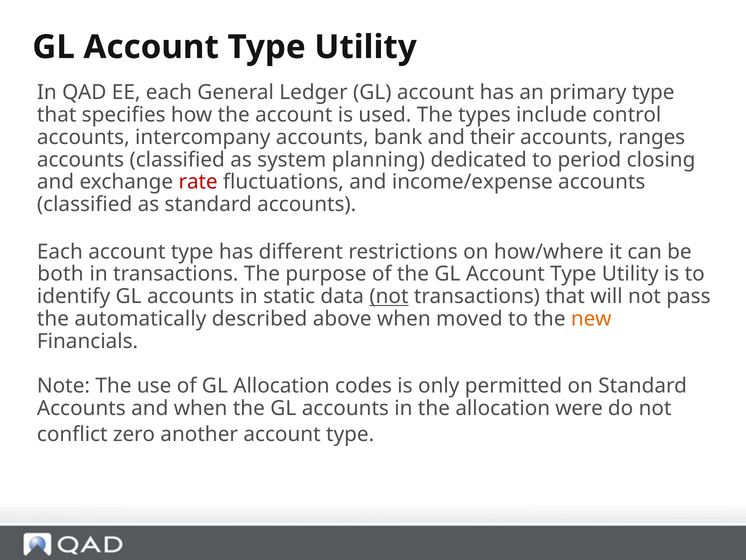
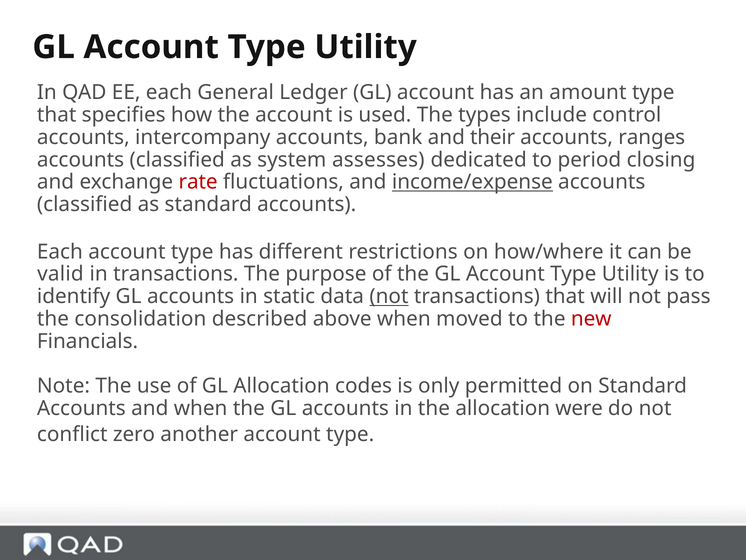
primary: primary -> amount
planning: planning -> assesses
income/expense underline: none -> present
both: both -> valid
automatically: automatically -> consolidation
new colour: orange -> red
